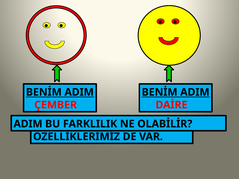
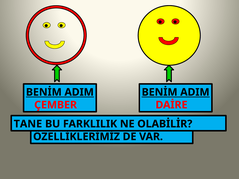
ADIM at (28, 124): ADIM -> TANE
